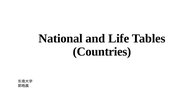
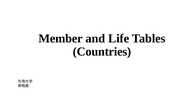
National: National -> Member
